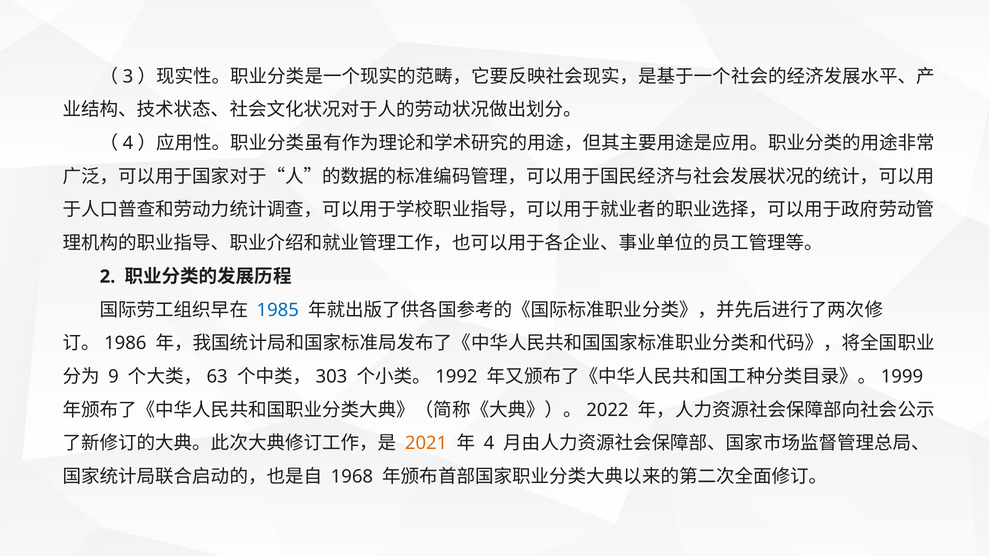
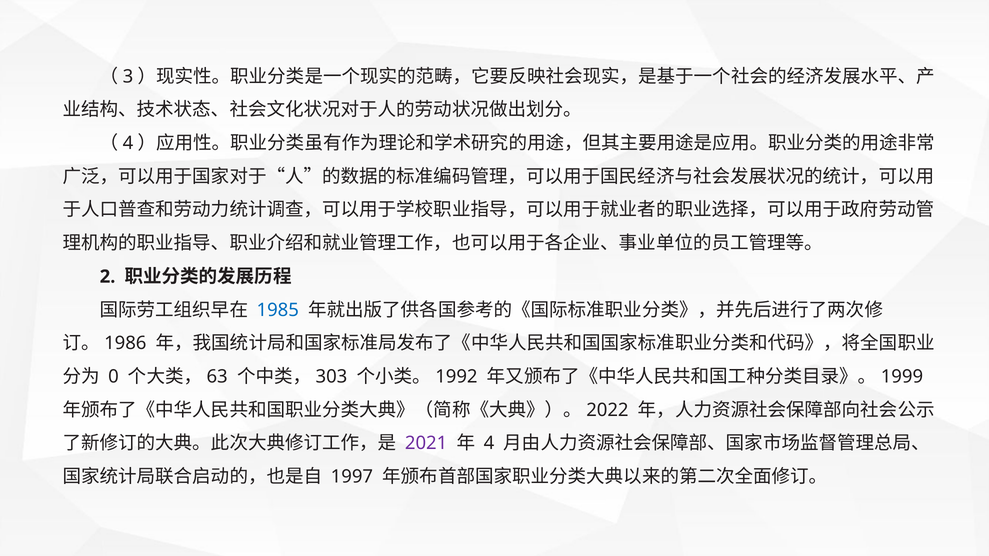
9: 9 -> 0
2021 colour: orange -> purple
1968: 1968 -> 1997
